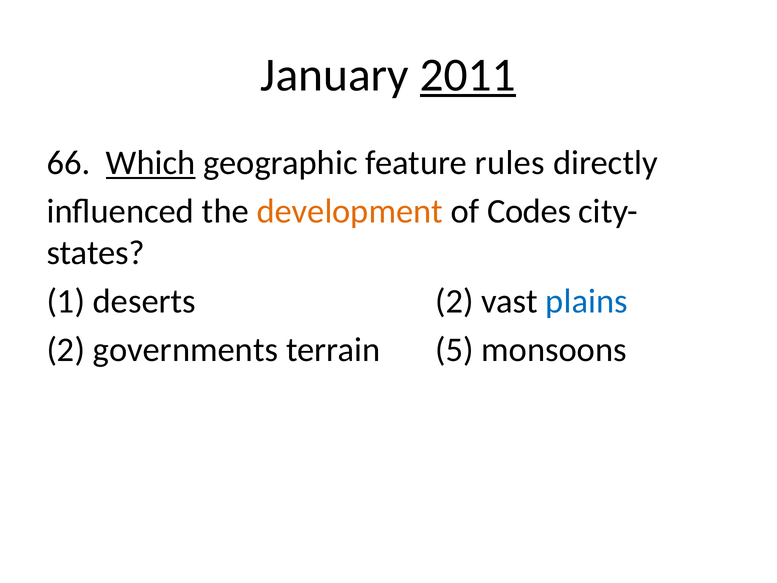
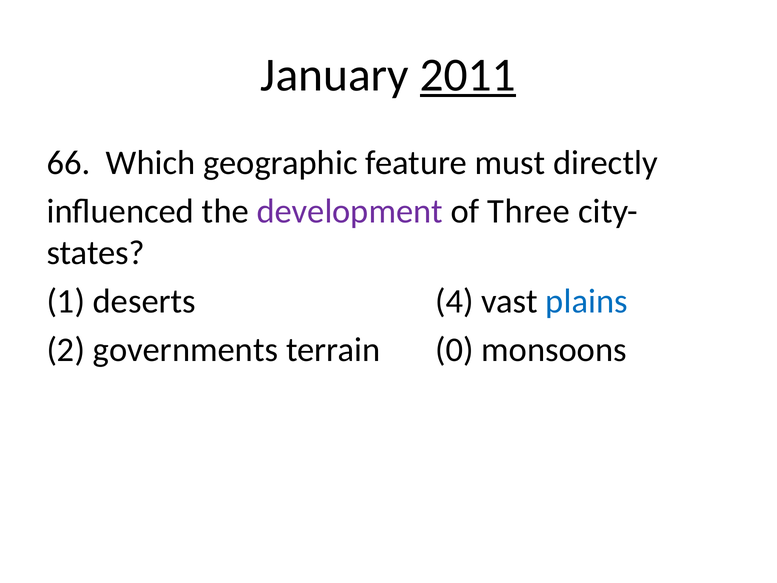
Which underline: present -> none
rules: rules -> must
development colour: orange -> purple
Codes: Codes -> Three
deserts 2: 2 -> 4
5: 5 -> 0
